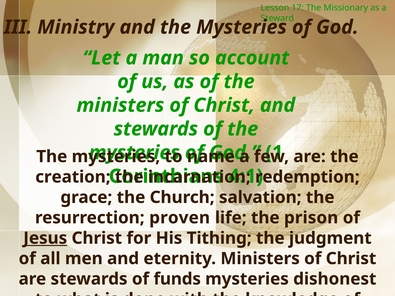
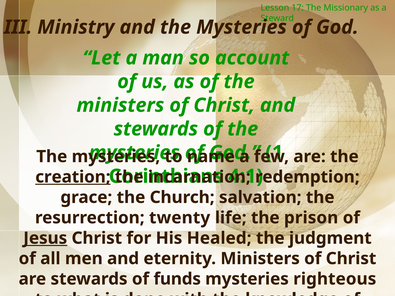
creation underline: none -> present
proven: proven -> twenty
Tithing: Tithing -> Healed
dishonest: dishonest -> righteous
